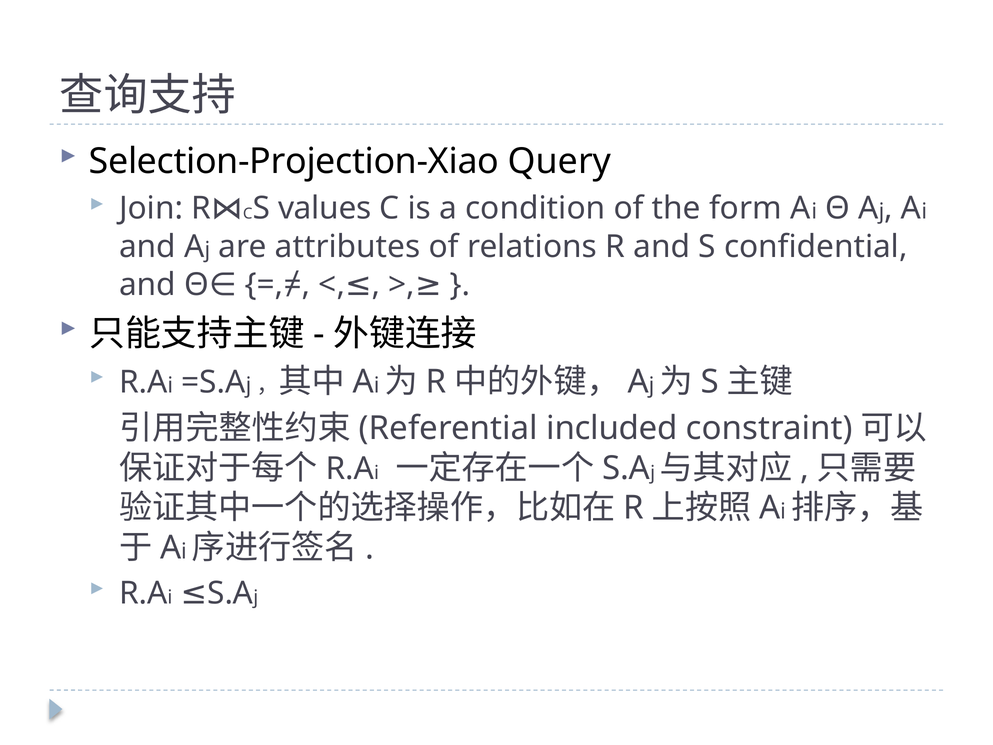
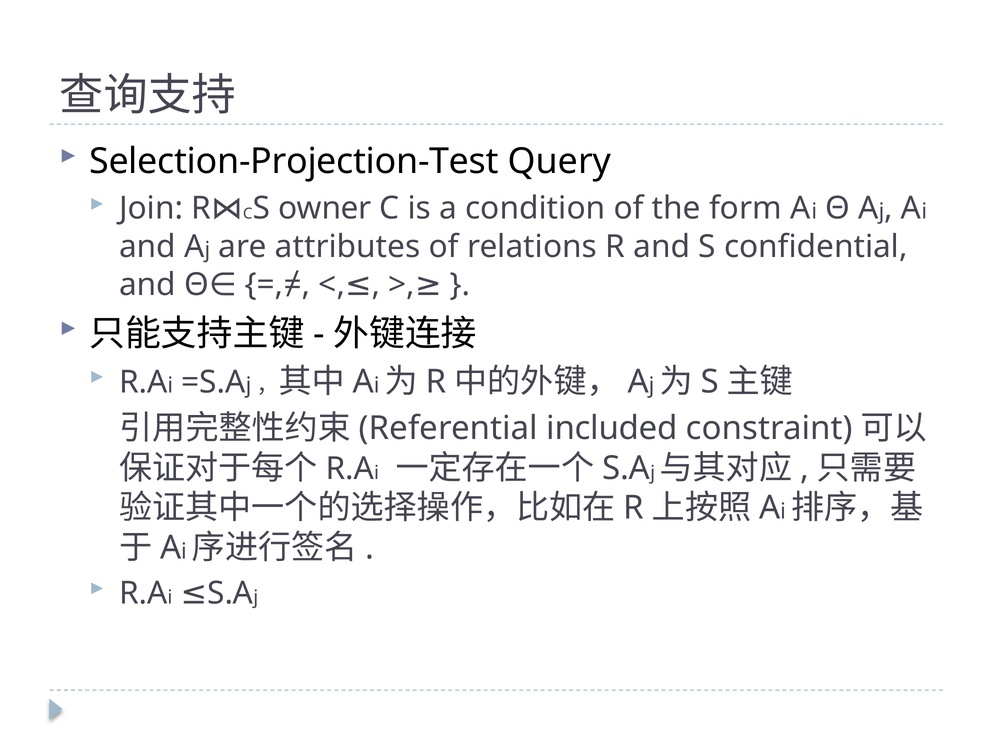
Selection-Projection-Xiao: Selection-Projection-Xiao -> Selection-Projection-Test
values: values -> owner
